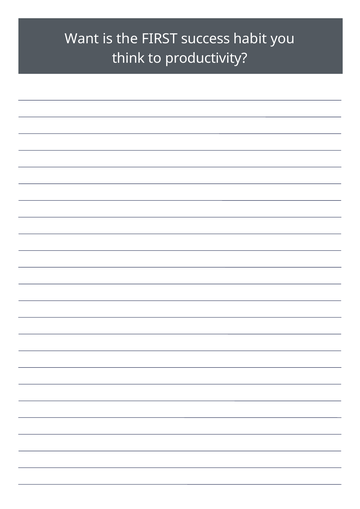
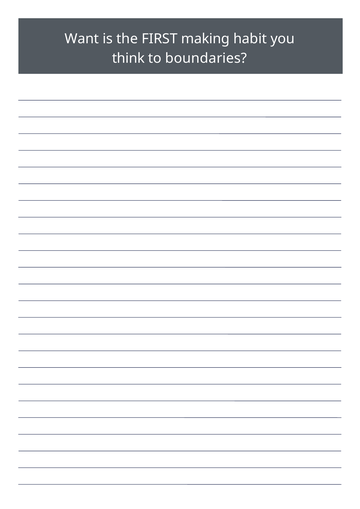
success: success -> making
productivity: productivity -> boundaries
